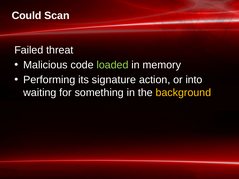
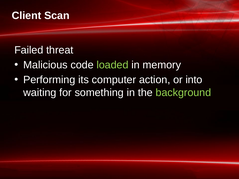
Could: Could -> Client
signature: signature -> computer
background colour: yellow -> light green
